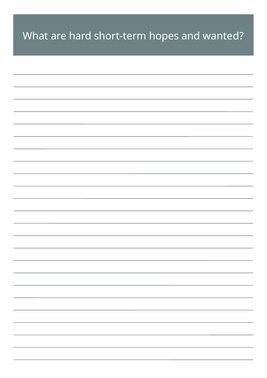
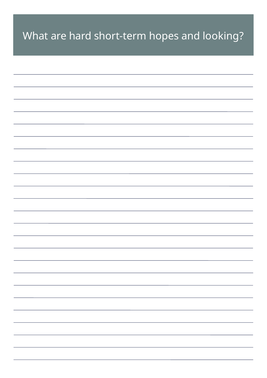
wanted: wanted -> looking
